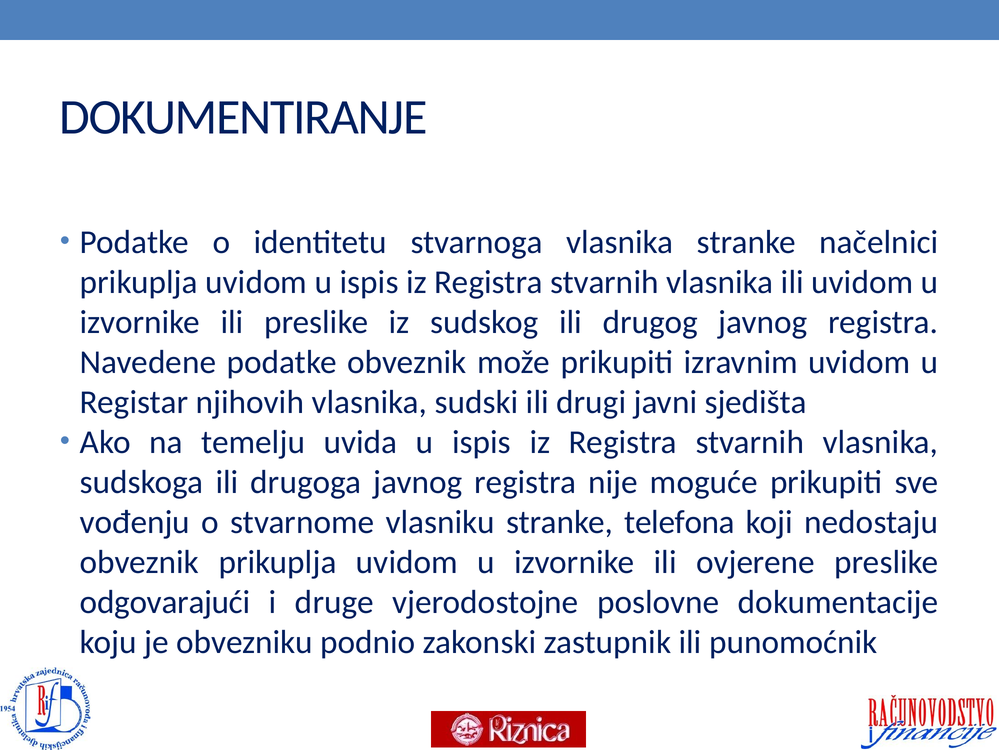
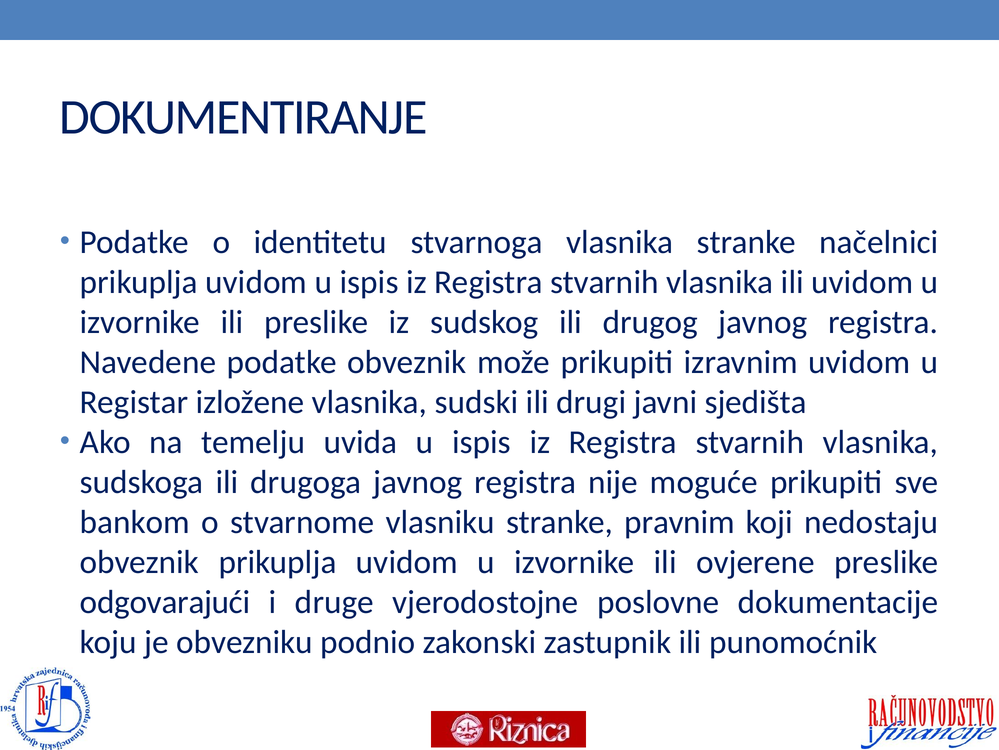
njihovih: njihovih -> izložene
vođenju: vođenju -> bankom
telefona: telefona -> pravnim
